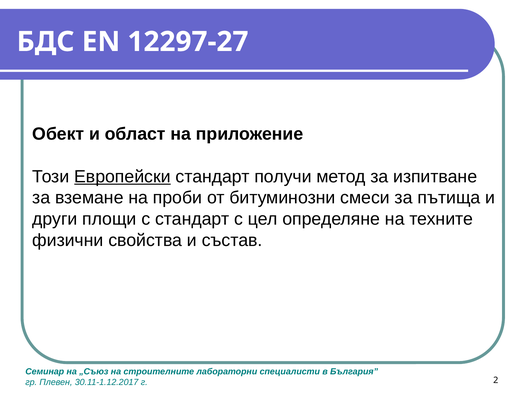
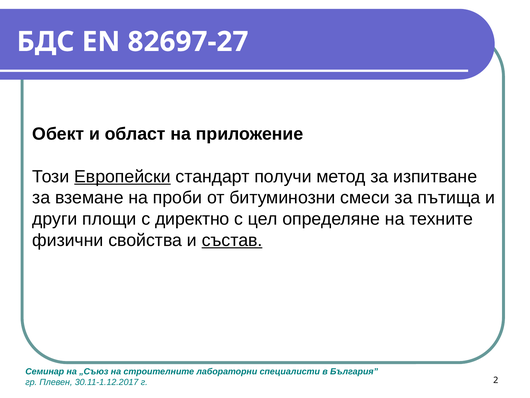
12297-27: 12297-27 -> 82697-27
с стандарт: стандарт -> директно
състав underline: none -> present
